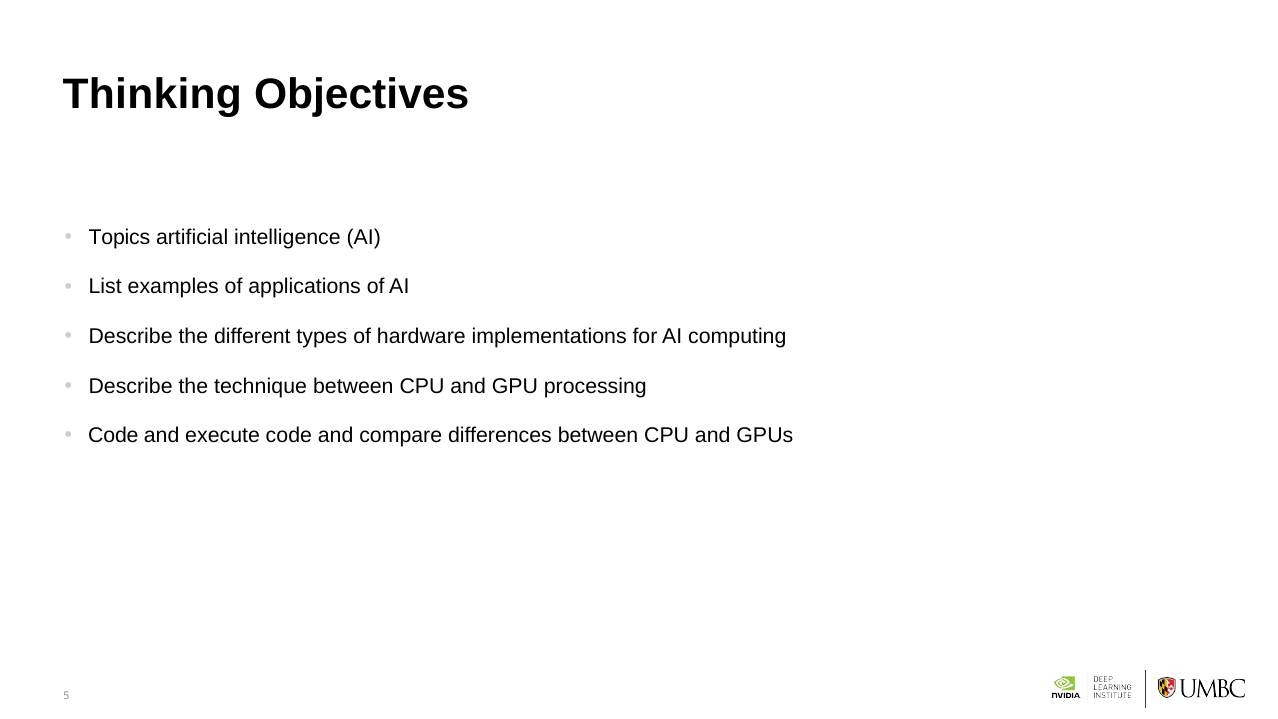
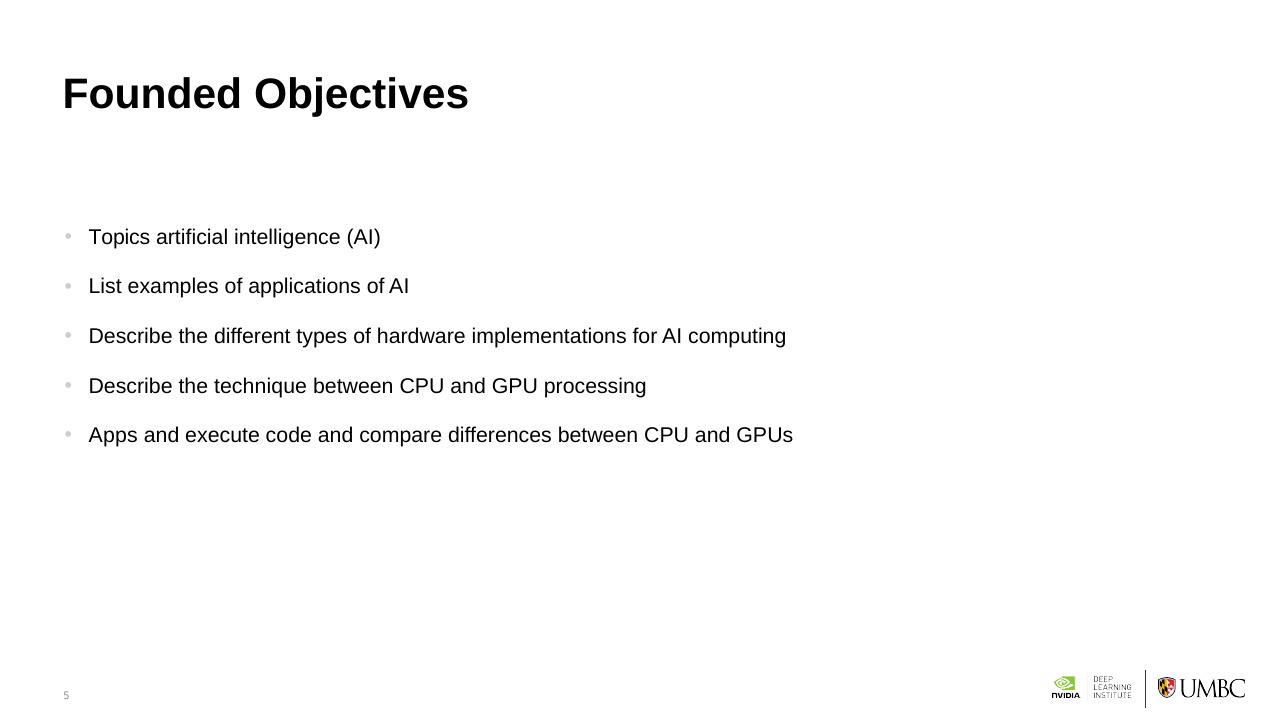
Thinking: Thinking -> Founded
Code at (113, 436): Code -> Apps
